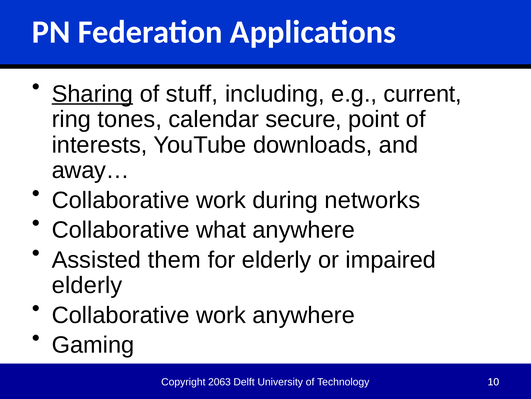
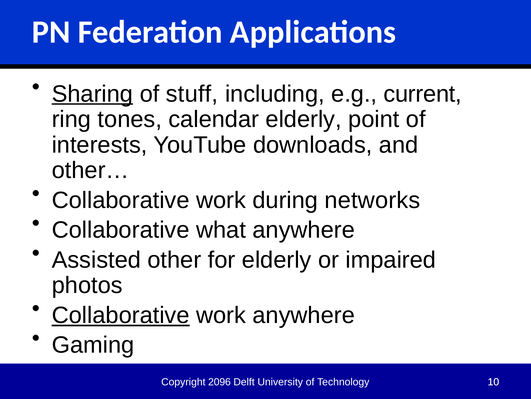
calendar secure: secure -> elderly
away…: away… -> other…
them: them -> other
elderly at (87, 285): elderly -> photos
Collaborative at (121, 315) underline: none -> present
2063: 2063 -> 2096
